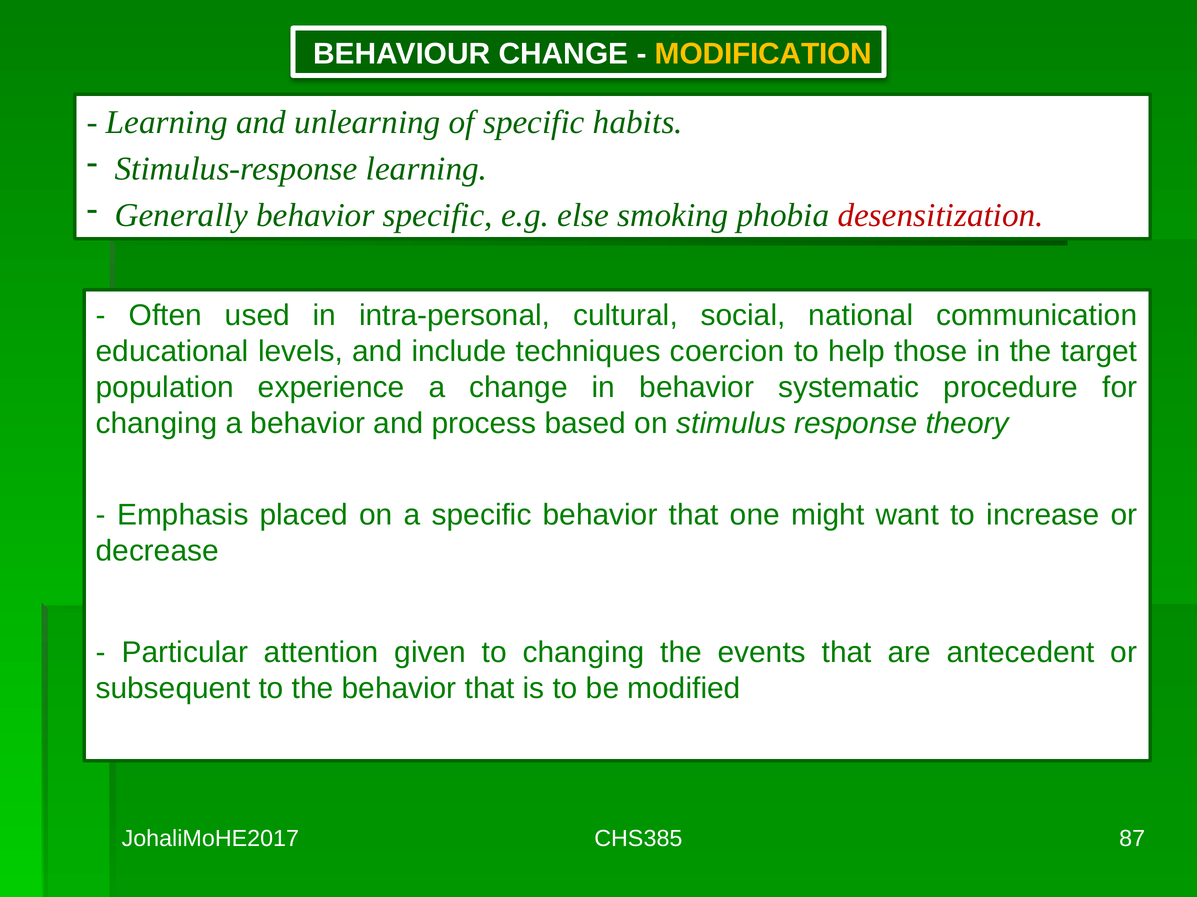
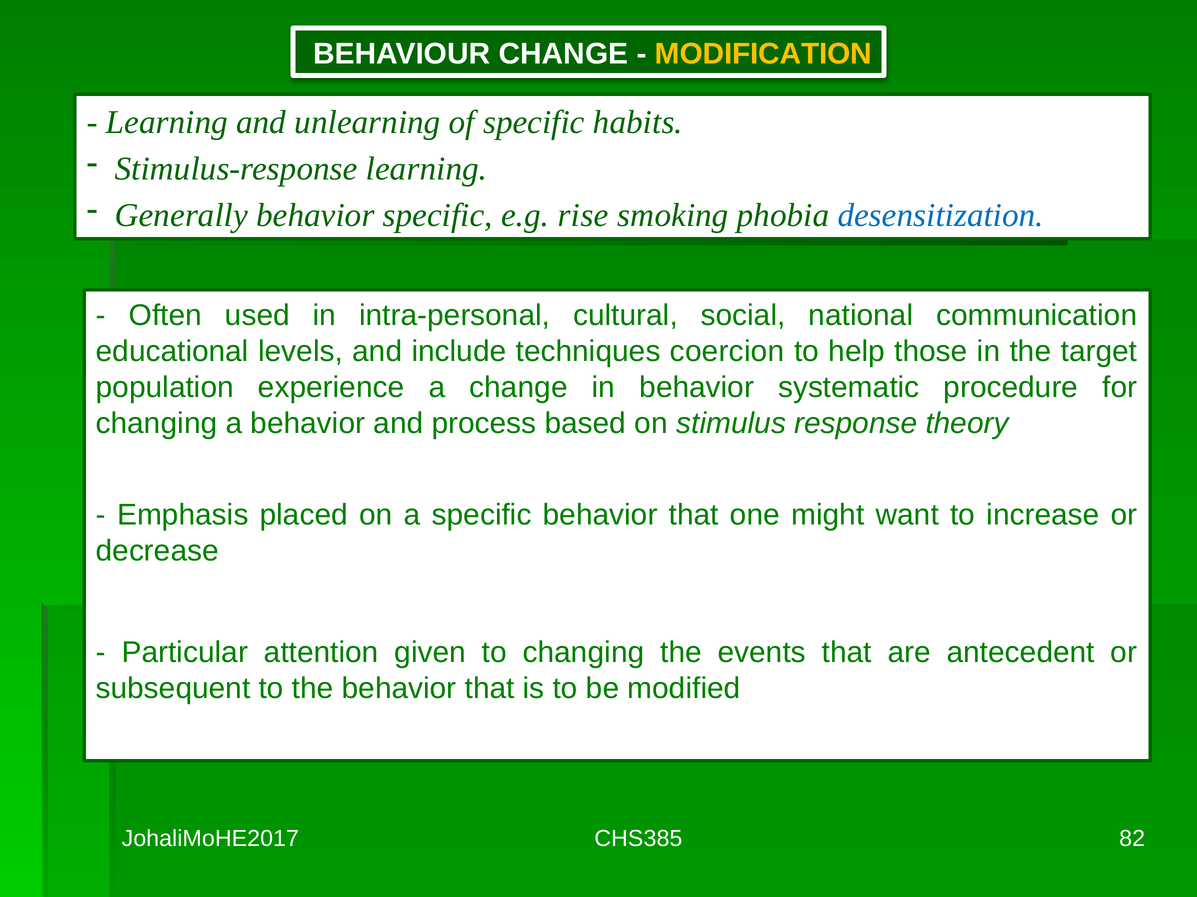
else: else -> rise
desensitization colour: red -> blue
87: 87 -> 82
